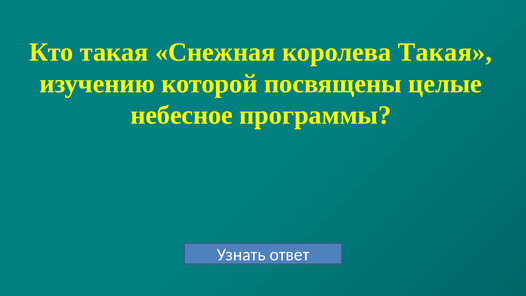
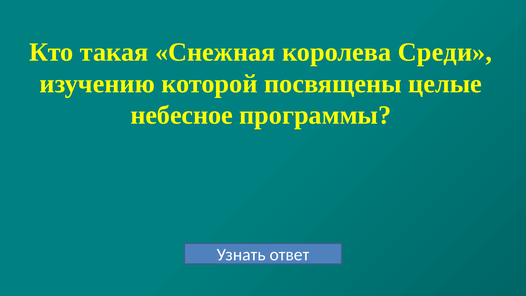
королева Такая: Такая -> Среди
